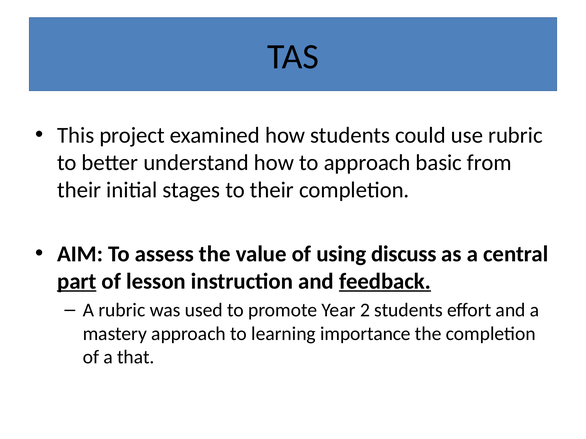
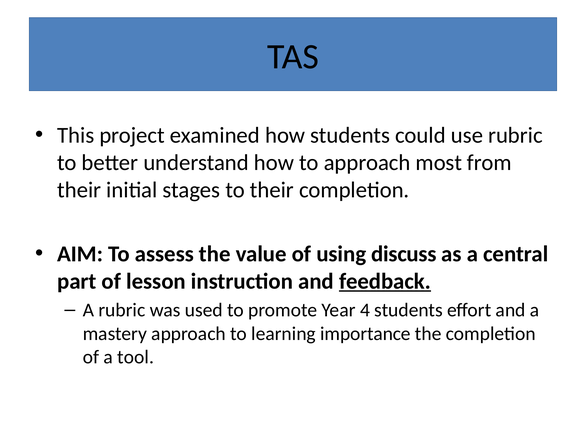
basic: basic -> most
part underline: present -> none
2: 2 -> 4
that: that -> tool
